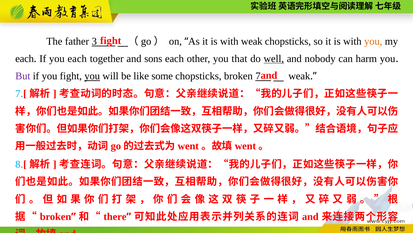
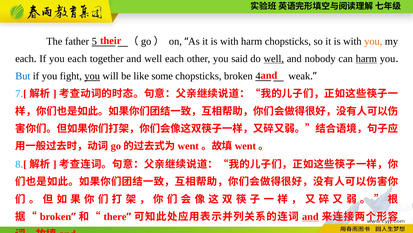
fight at (111, 41): fight -> their
3: 3 -> 5
with weak: weak -> harm
and sons: sons -> well
that: that -> said
harm at (366, 59) underline: none -> present
But colour: purple -> blue
broken 7: 7 -> 4
and at (310, 216) underline: none -> present
